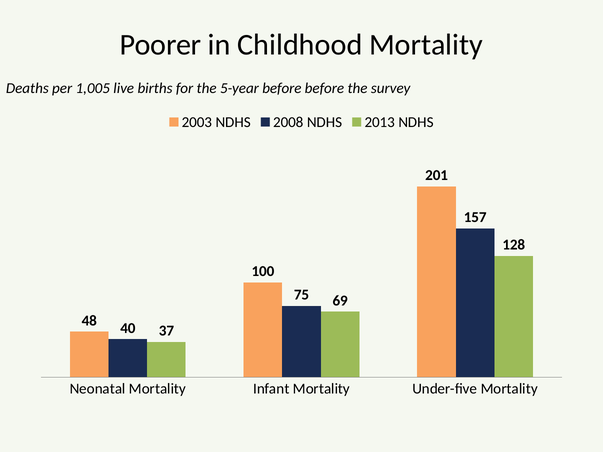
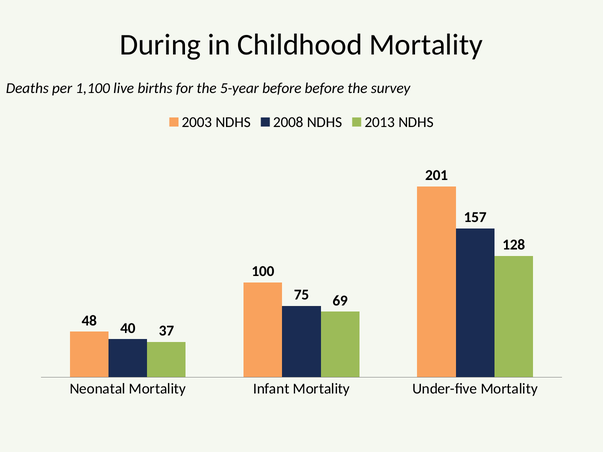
Poorer: Poorer -> During
1,005: 1,005 -> 1,100
